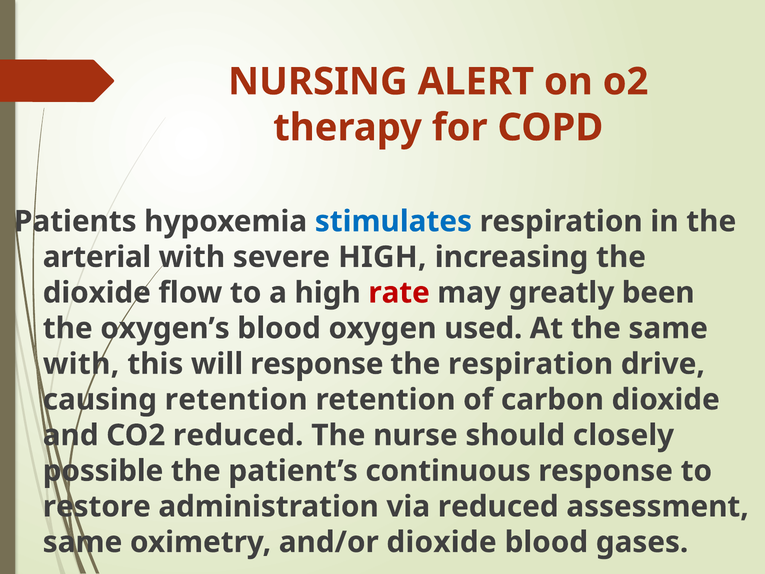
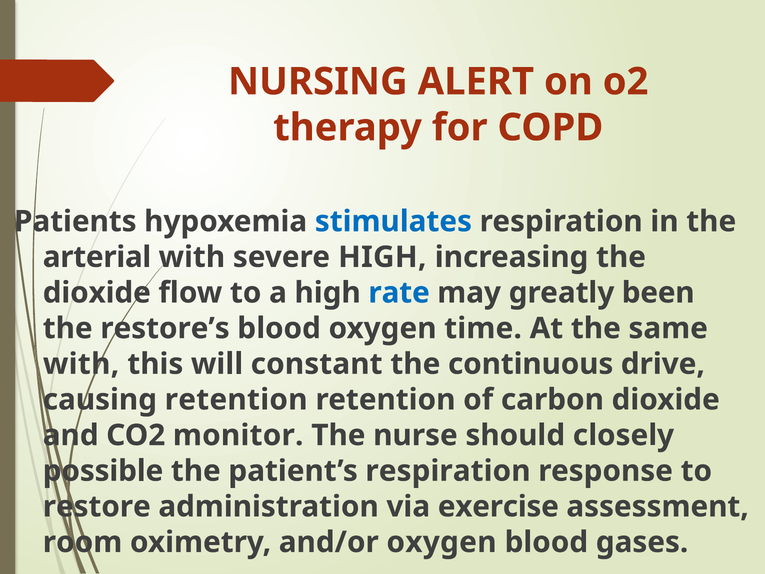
rate colour: red -> blue
oxygen’s: oxygen’s -> restore’s
used: used -> time
will response: response -> constant
the respiration: respiration -> continuous
CO2 reduced: reduced -> monitor
patient’s continuous: continuous -> respiration
via reduced: reduced -> exercise
same at (83, 542): same -> room
and/or dioxide: dioxide -> oxygen
